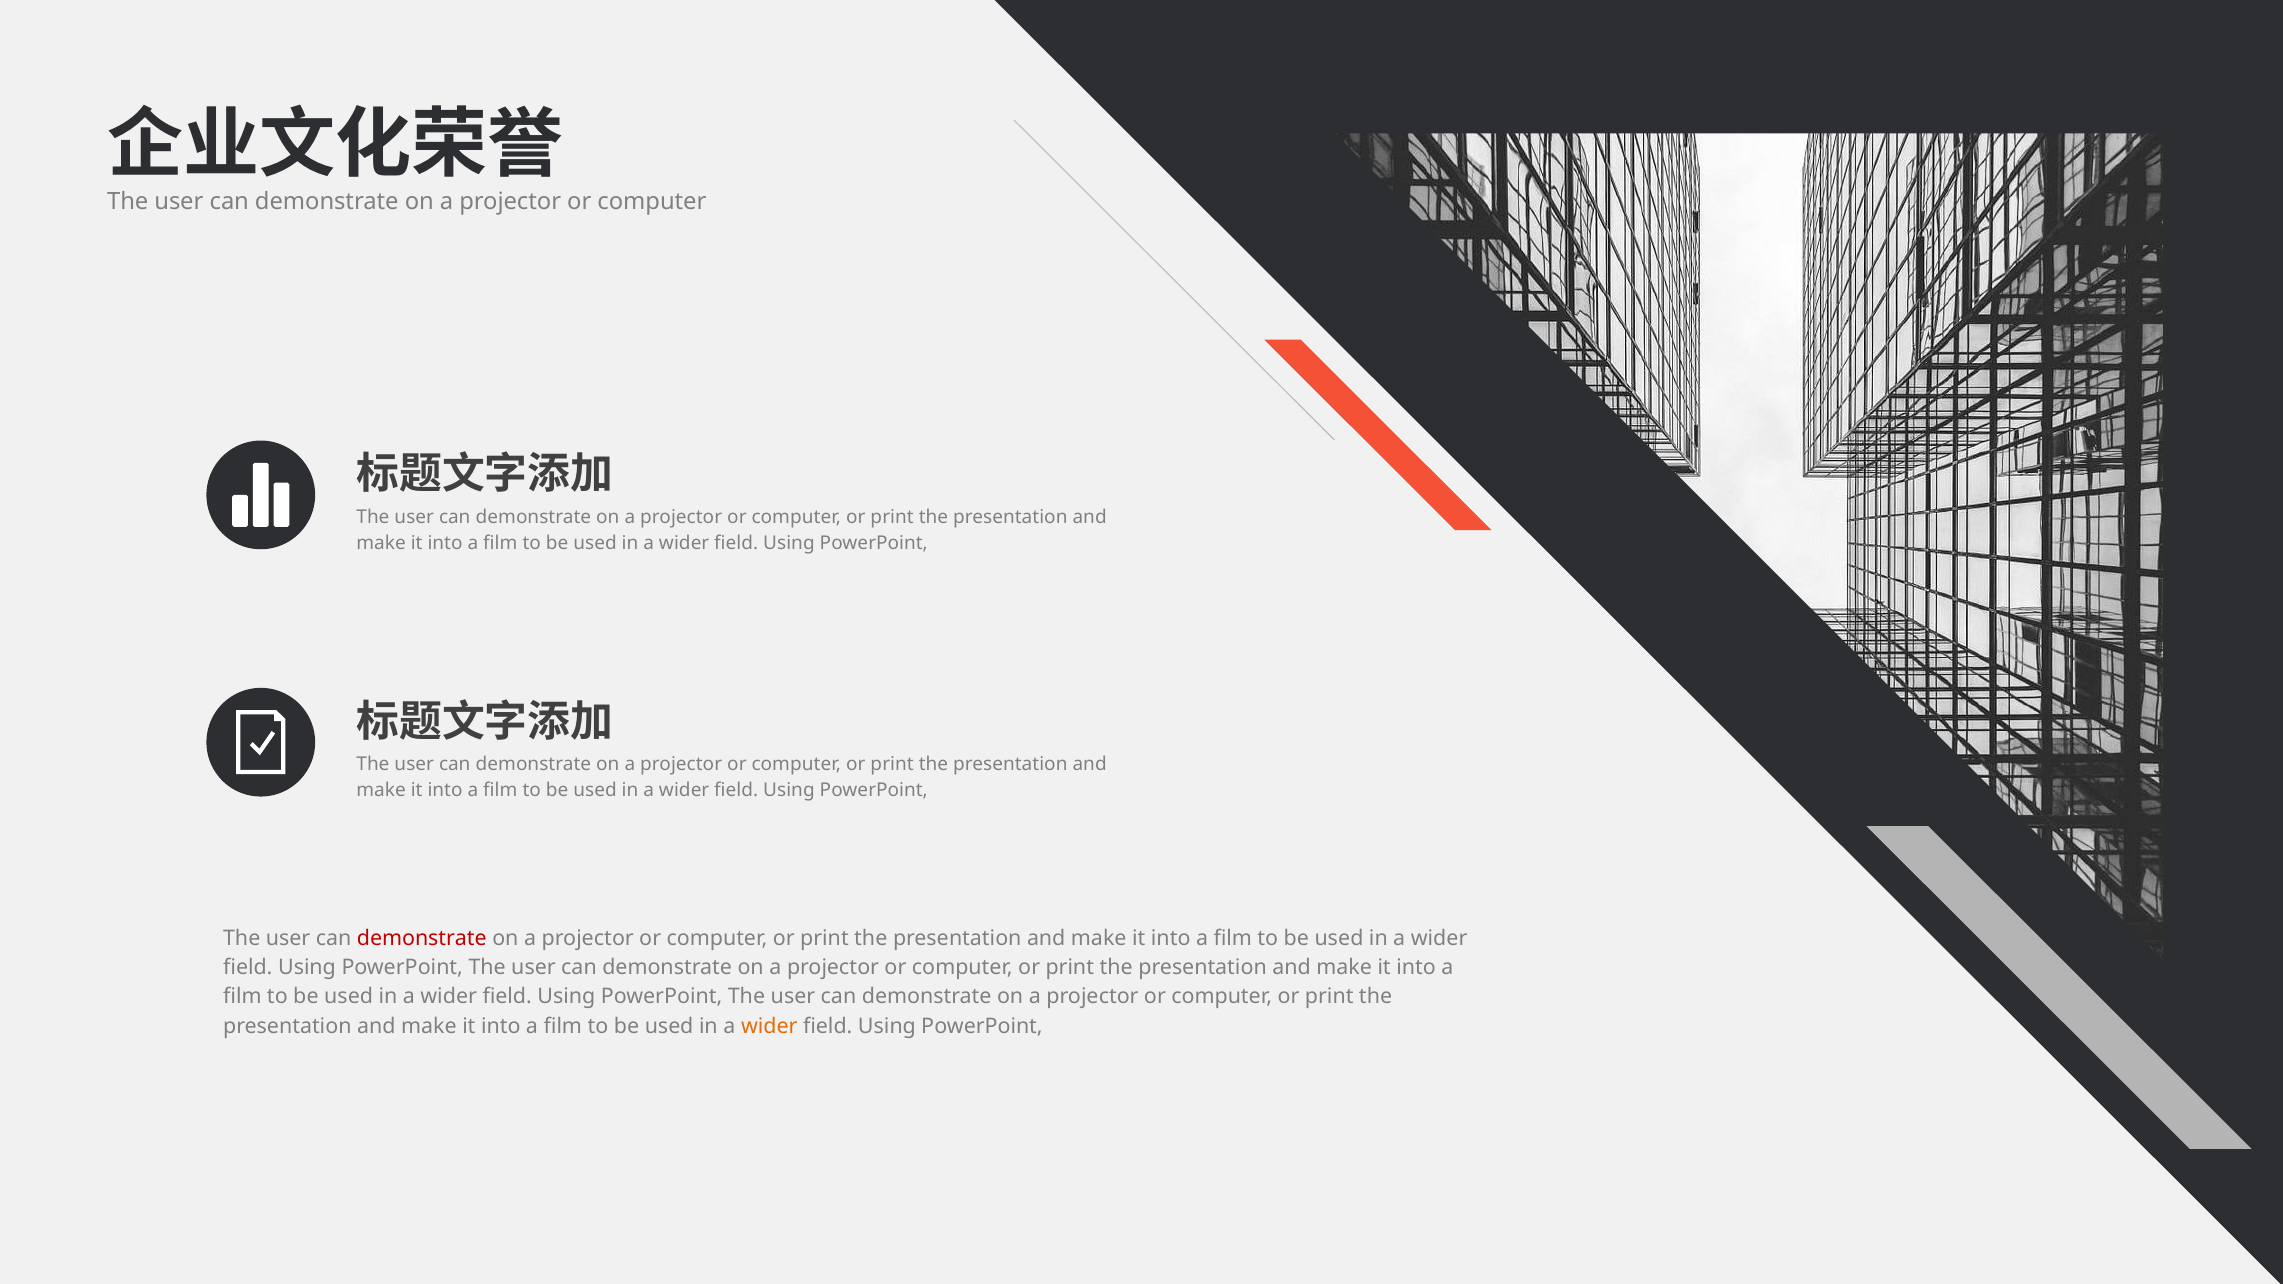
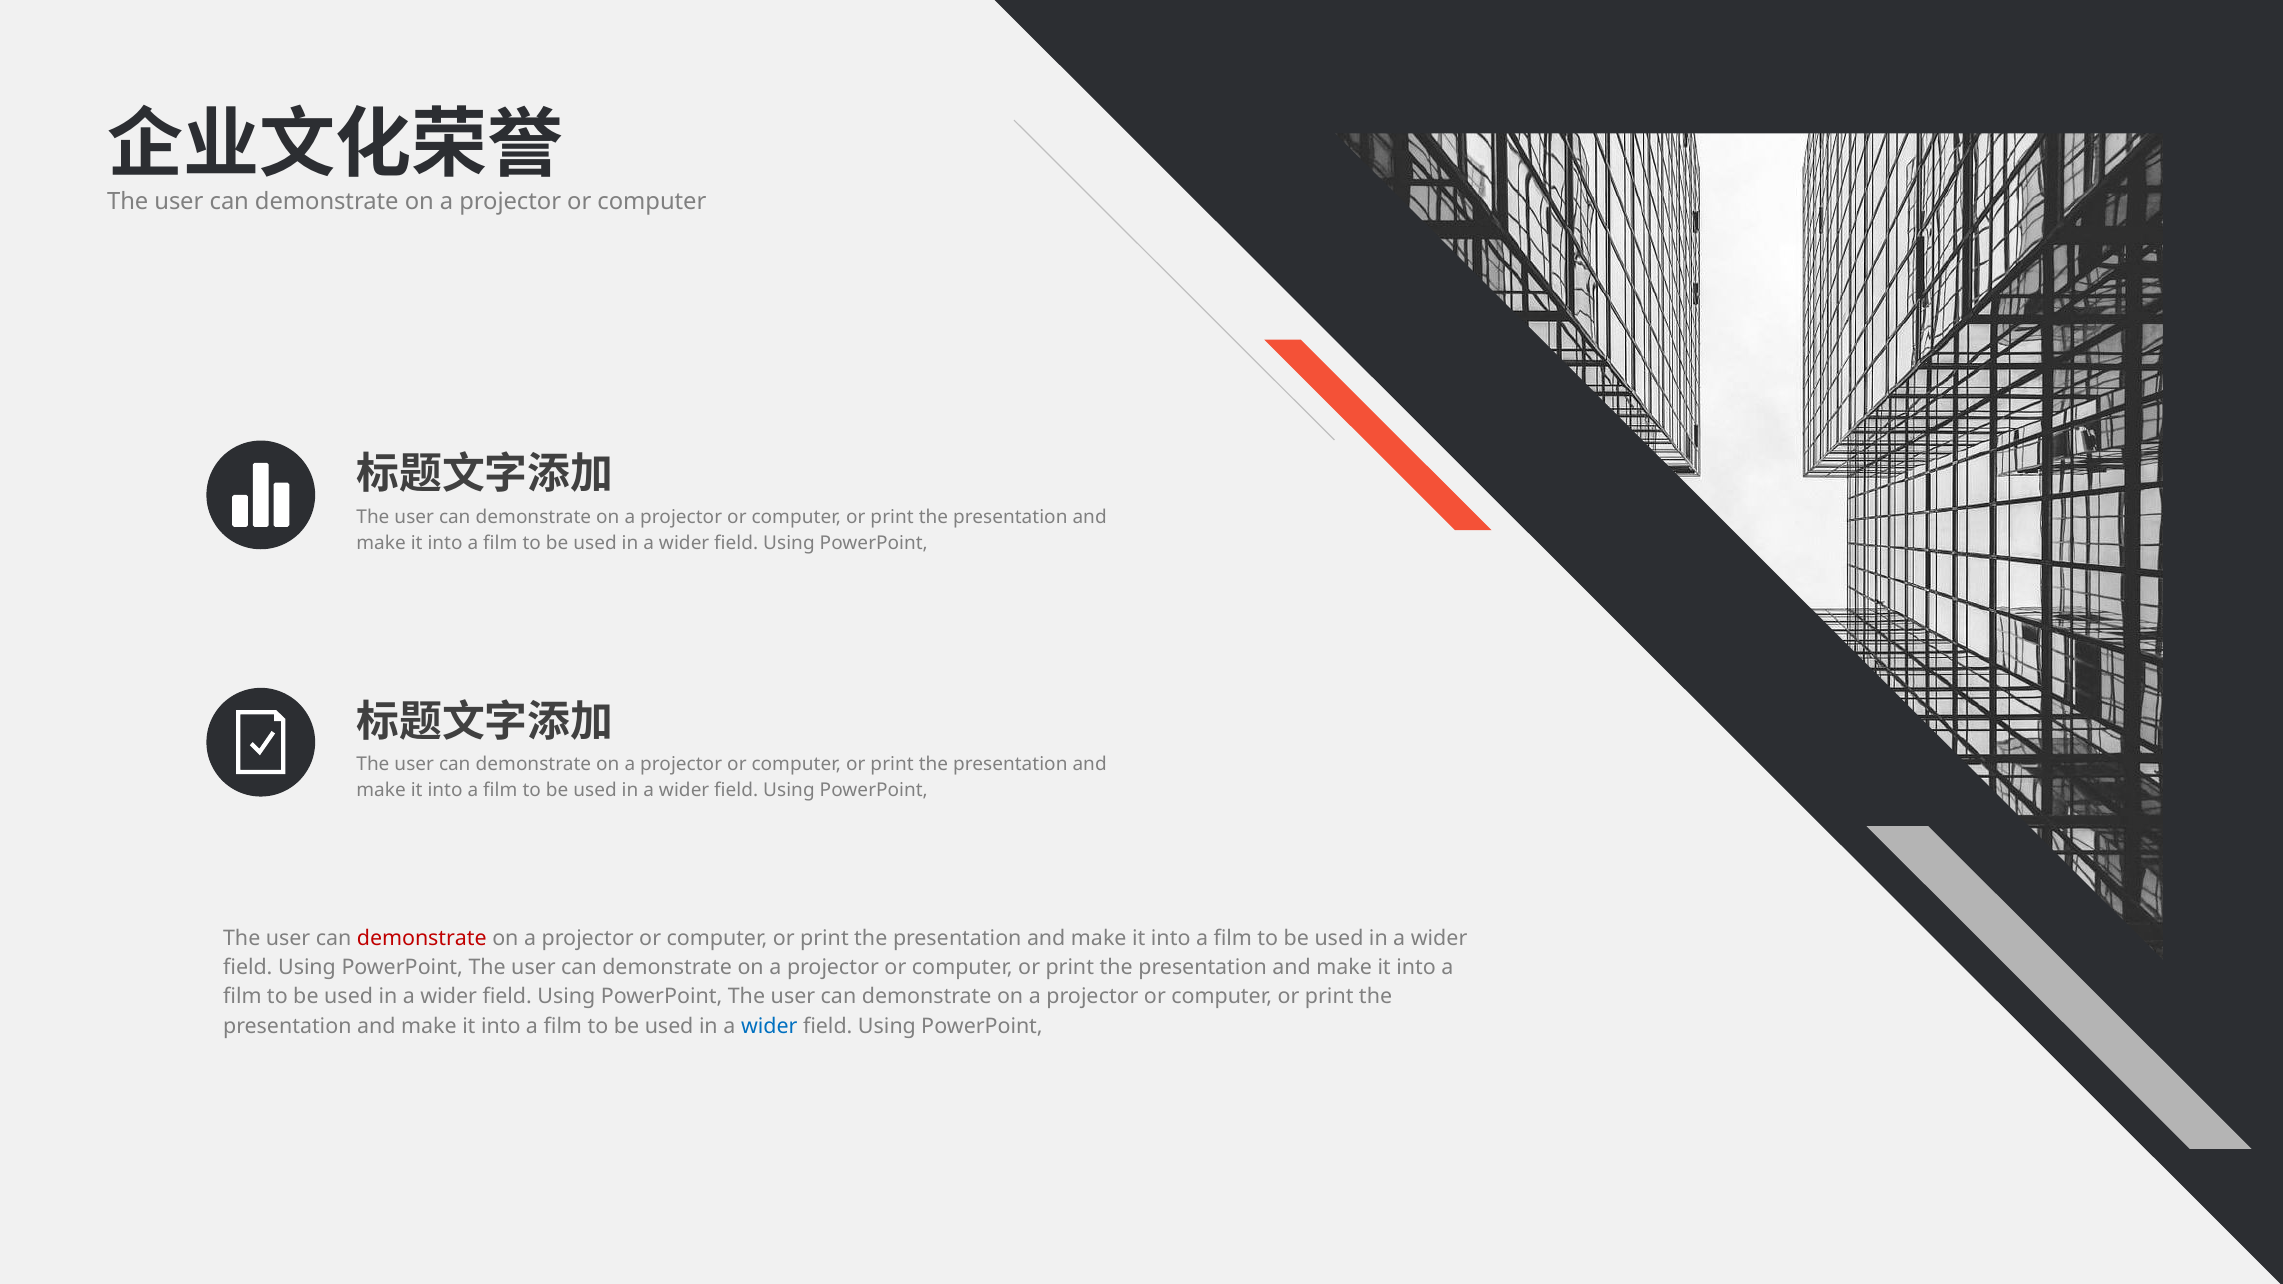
wider at (769, 1026) colour: orange -> blue
